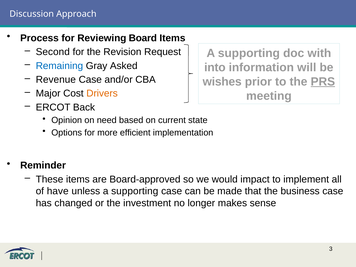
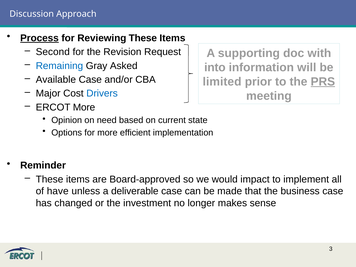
Process underline: none -> present
Reviewing Board: Board -> These
Revenue: Revenue -> Available
wishes: wishes -> limited
Drivers colour: orange -> blue
ERCOT Back: Back -> More
unless a supporting: supporting -> deliverable
